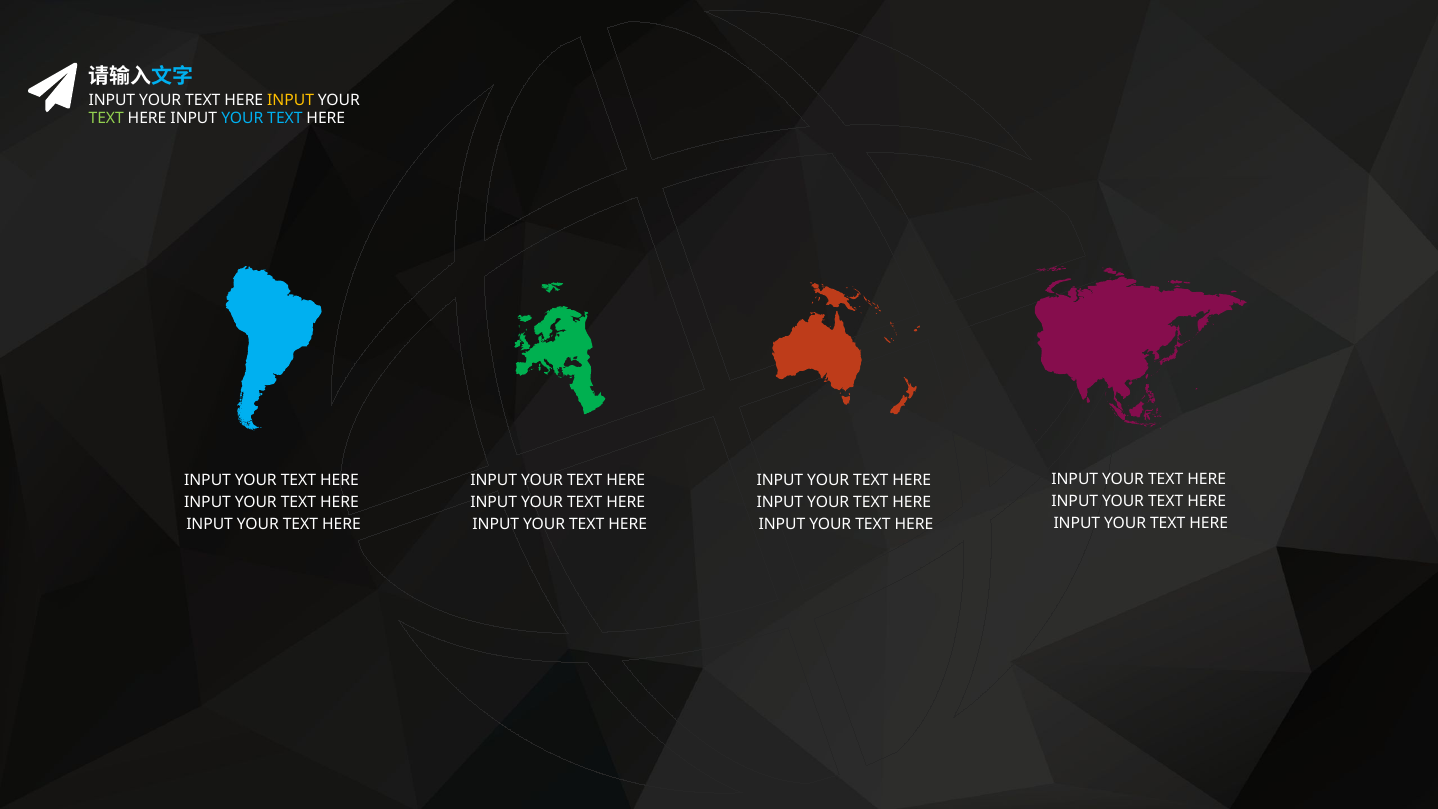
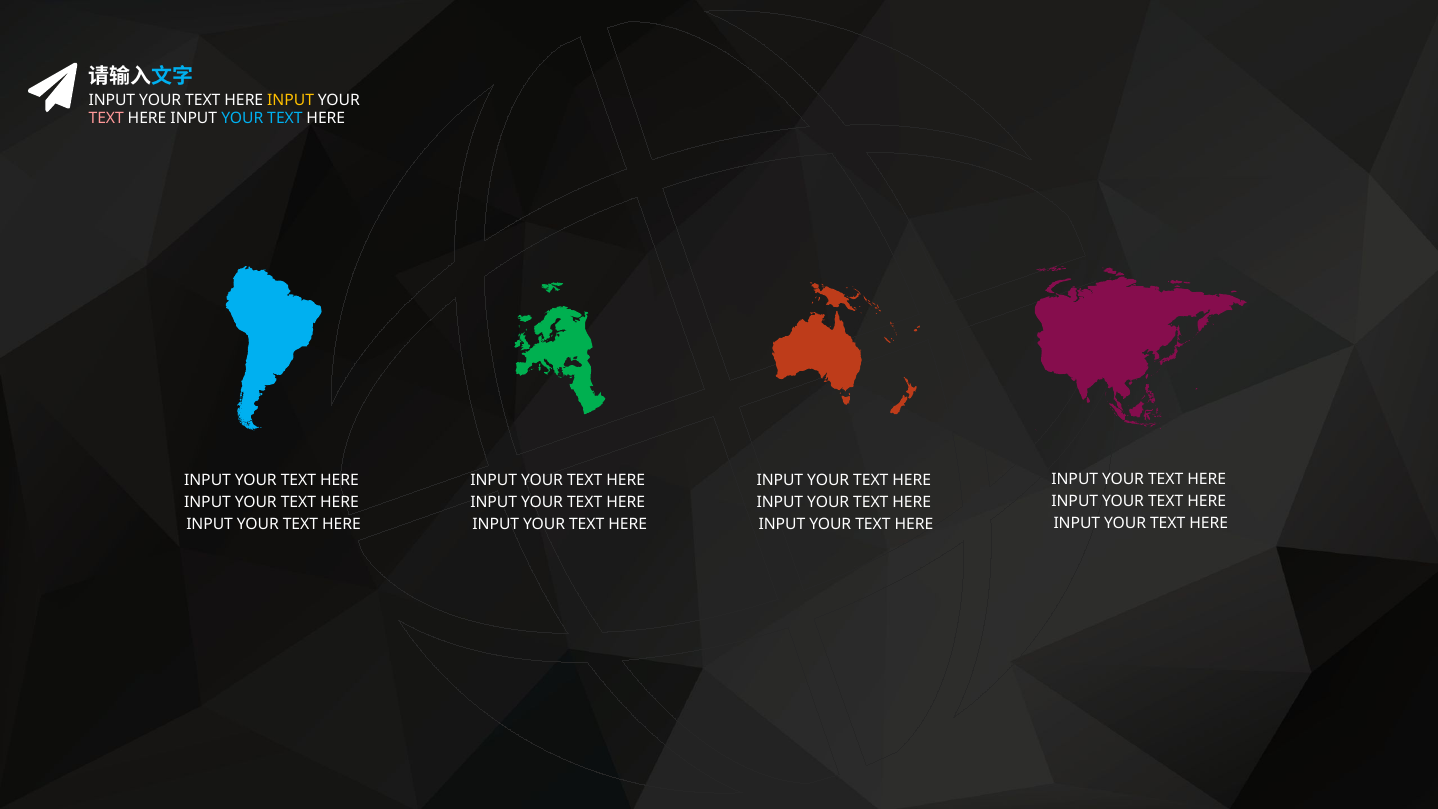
TEXT at (106, 119) colour: light green -> pink
